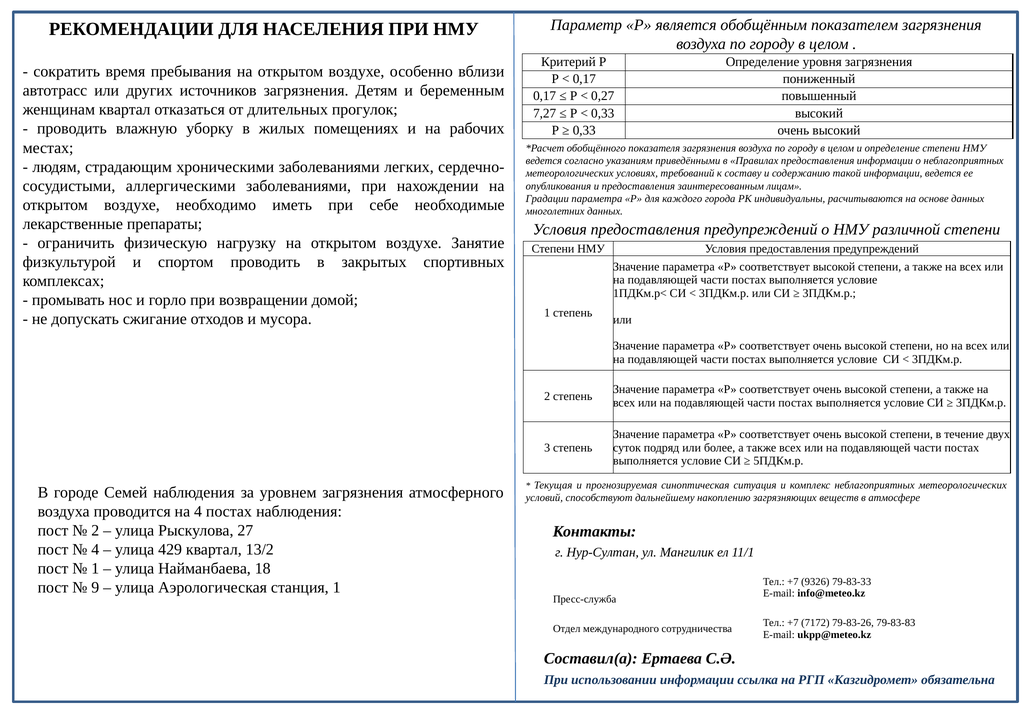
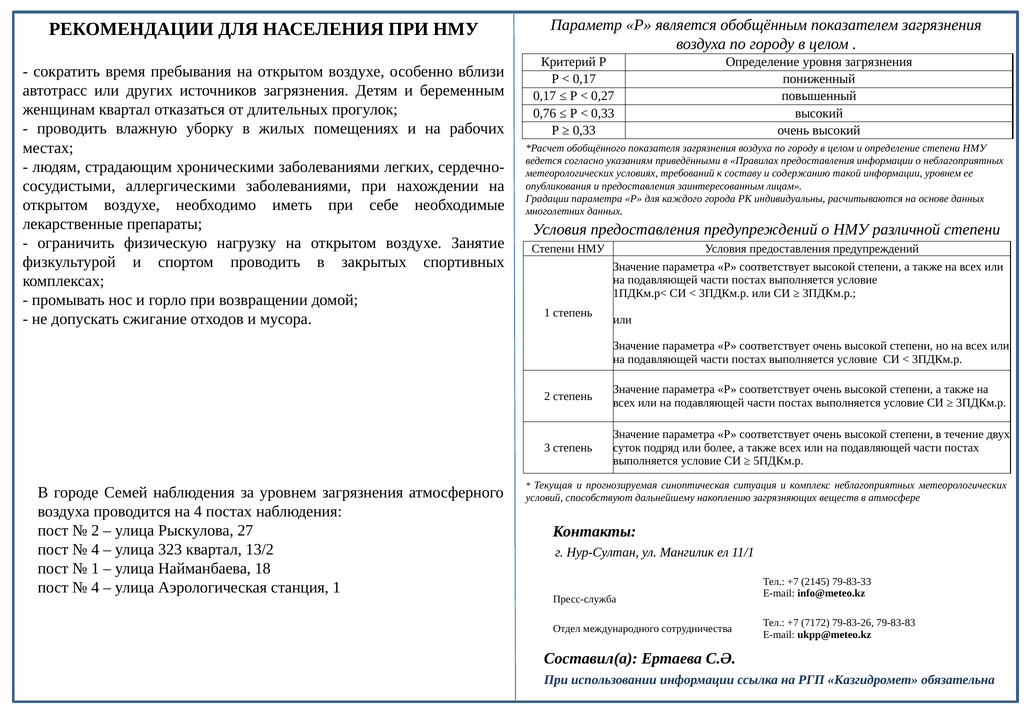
7,27: 7,27 -> 0,76
информации ведется: ведется -> уровнем
429: 429 -> 323
9326: 9326 -> 2145
9 at (95, 587): 9 -> 4
